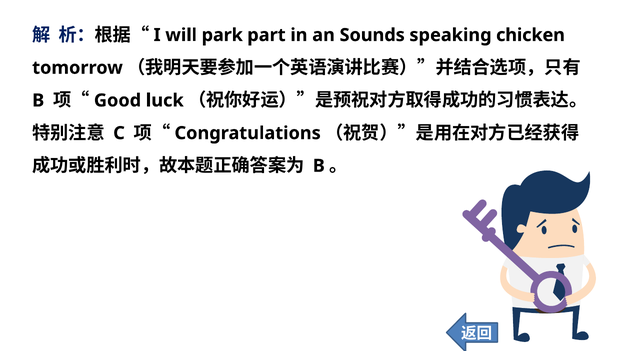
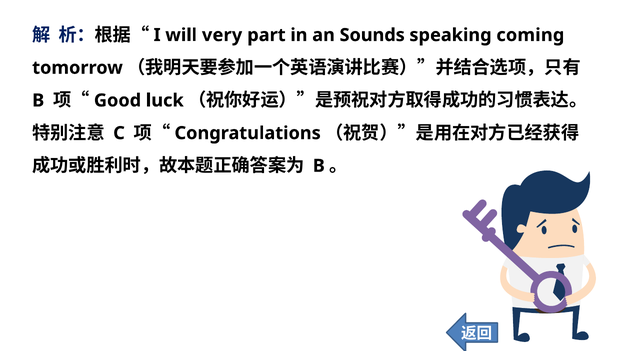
park: park -> very
chicken: chicken -> coming
